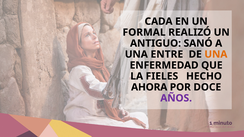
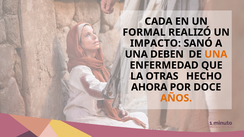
ANTIGUO: ANTIGUO -> IMPACTO
ENTRE: ENTRE -> DEBEN
FIELES: FIELES -> OTRAS
AÑOS colour: purple -> orange
